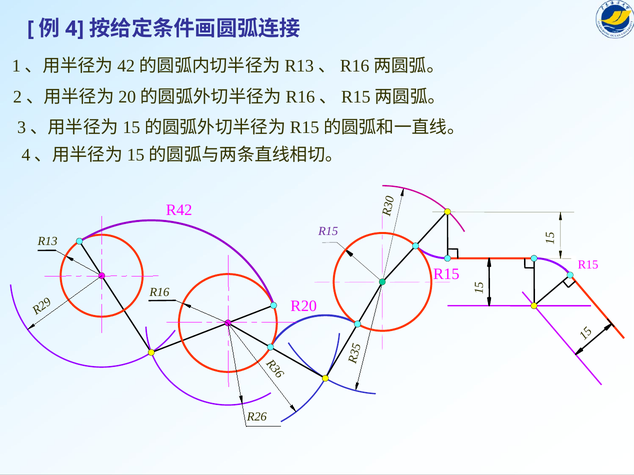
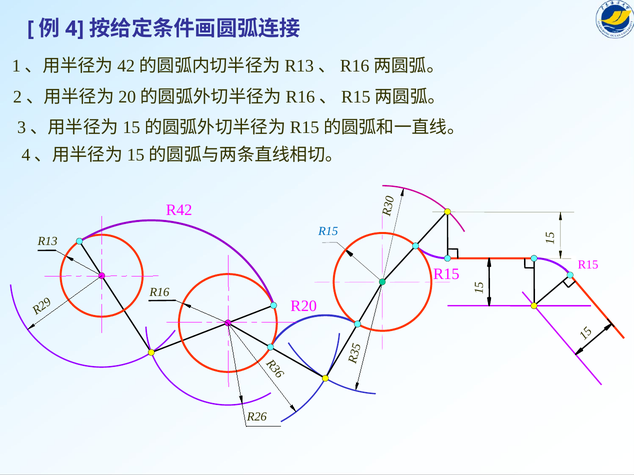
R15 at (328, 231) colour: purple -> blue
